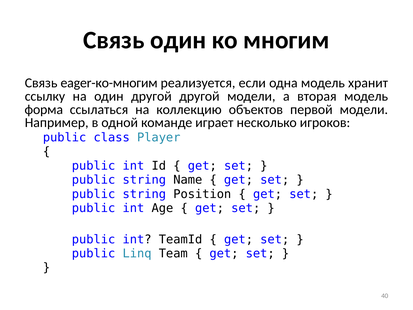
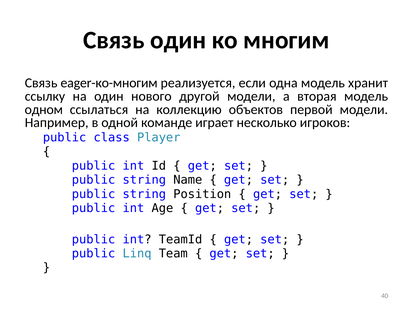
один другой: другой -> нового
форма: форма -> одном
